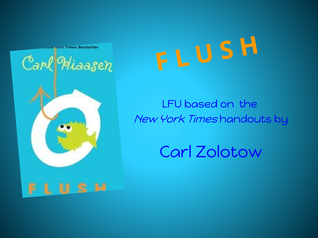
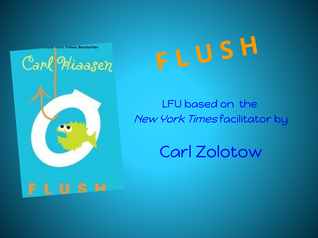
handouts: handouts -> facilitator
